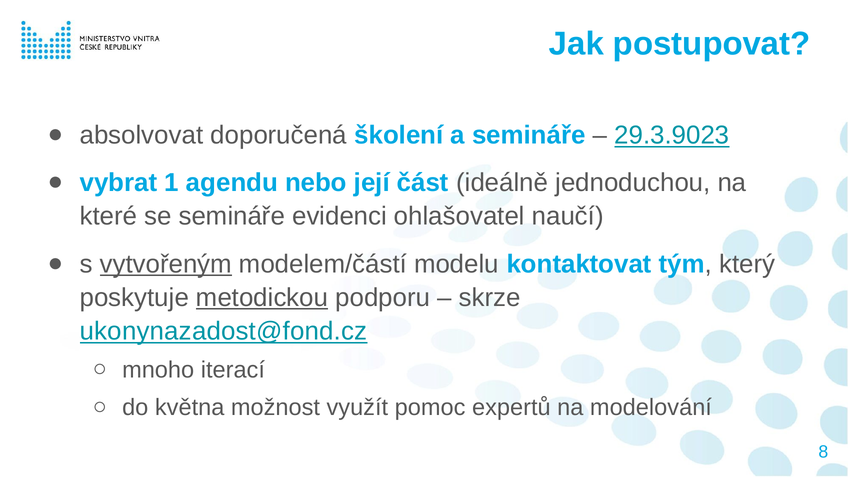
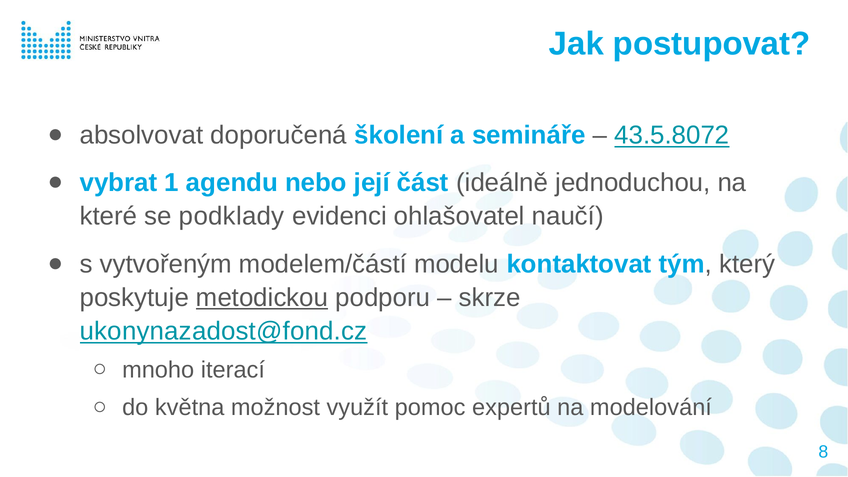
29.3.9023: 29.3.9023 -> 43.5.8072
se semináře: semináře -> podklady
vytvořeným underline: present -> none
